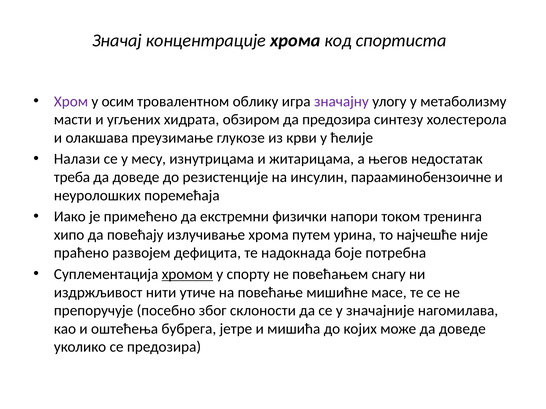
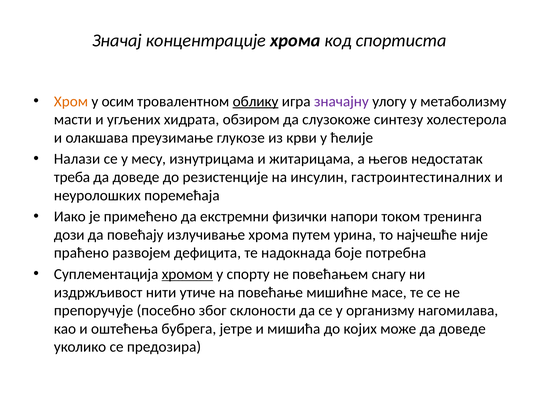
Хром colour: purple -> orange
облику underline: none -> present
да предозира: предозира -> слузокоже
парааминобензоичне: парааминобензоичне -> гастроинтестиналних
хипо: хипо -> дози
значајније: значајније -> оргaнизму
